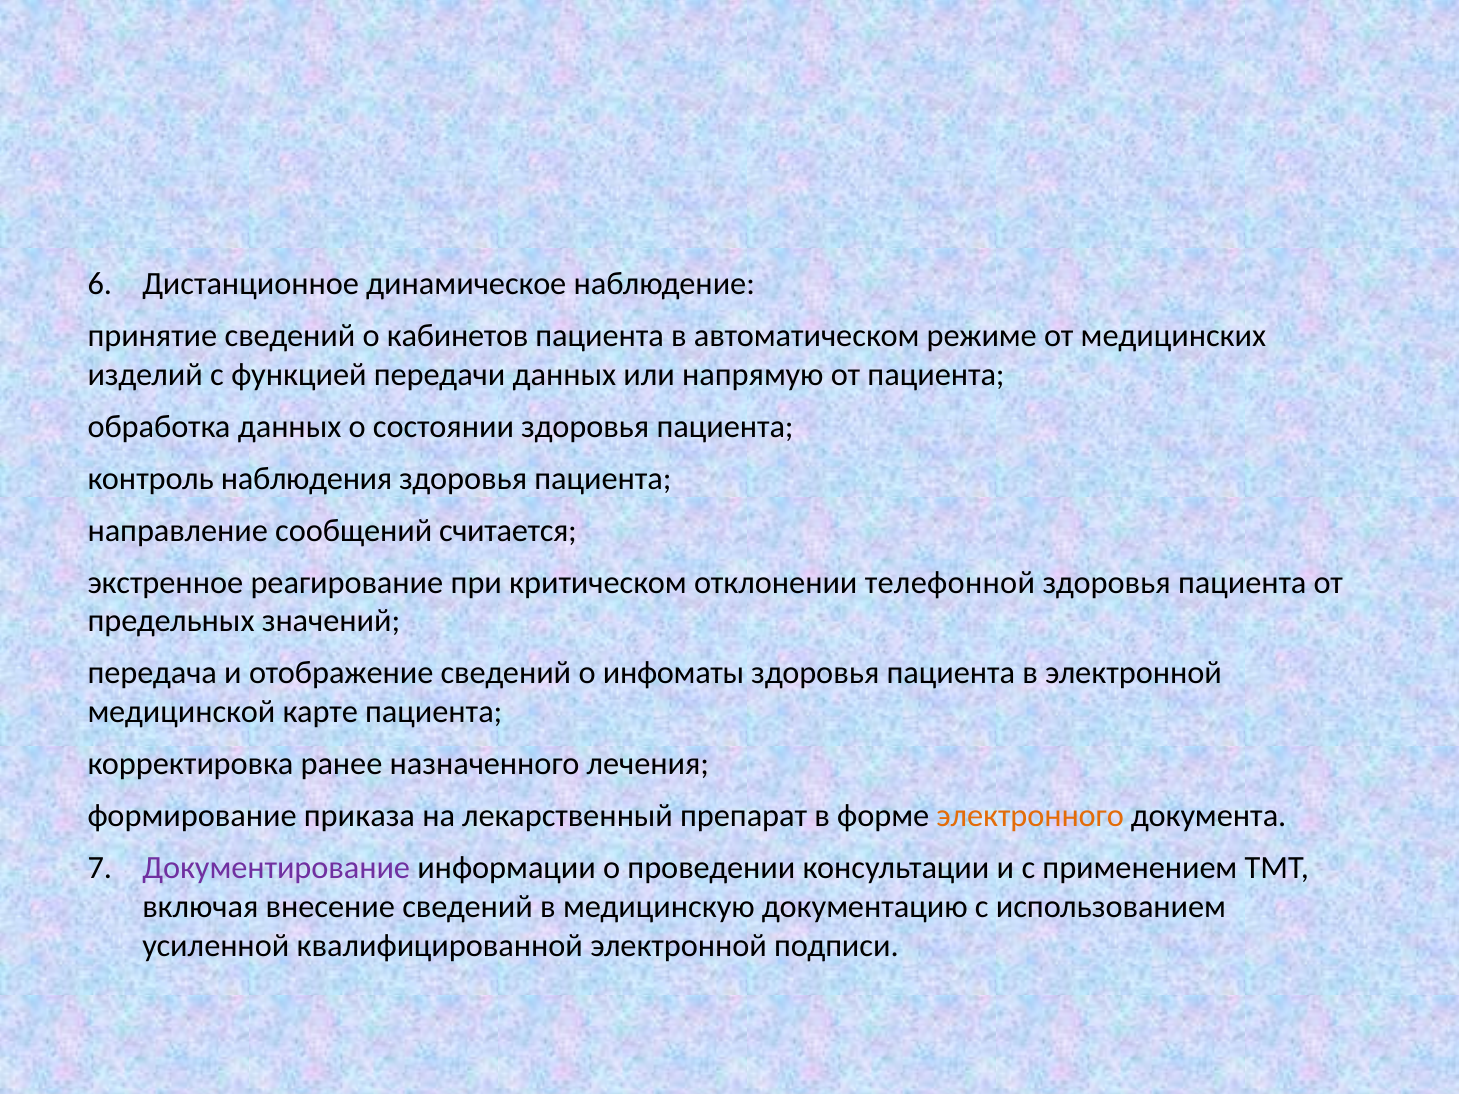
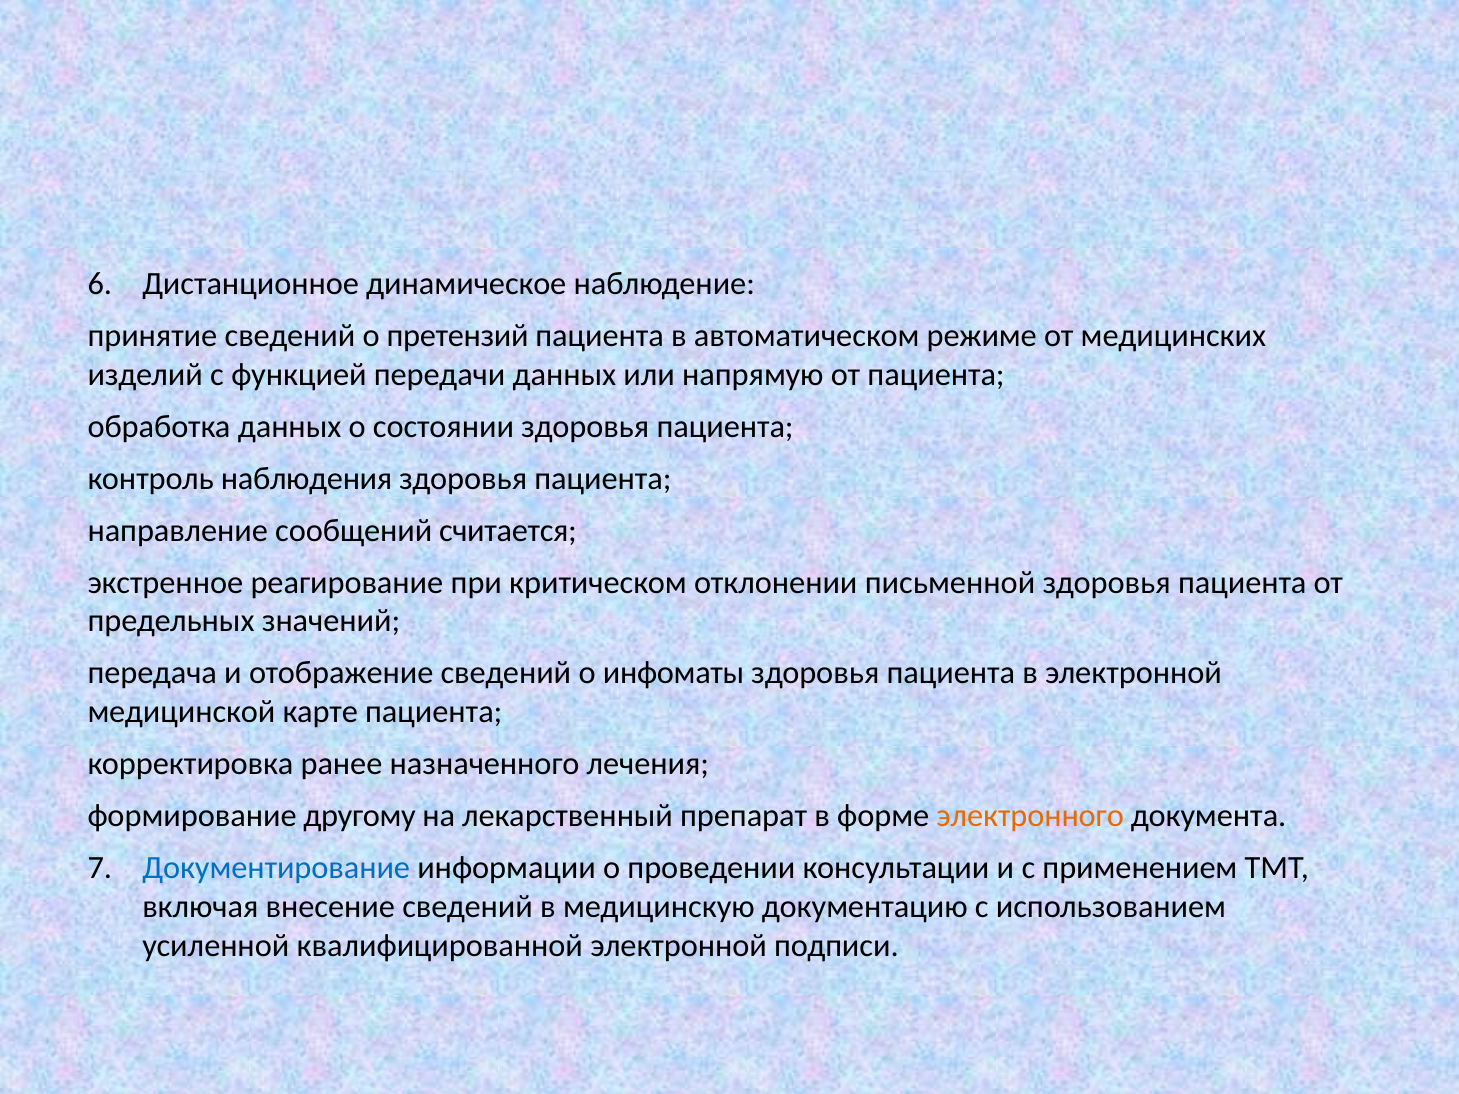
кабинетов: кабинетов -> претензий
телефонной: телефонной -> письменной
приказа: приказа -> другому
Документирование colour: purple -> blue
